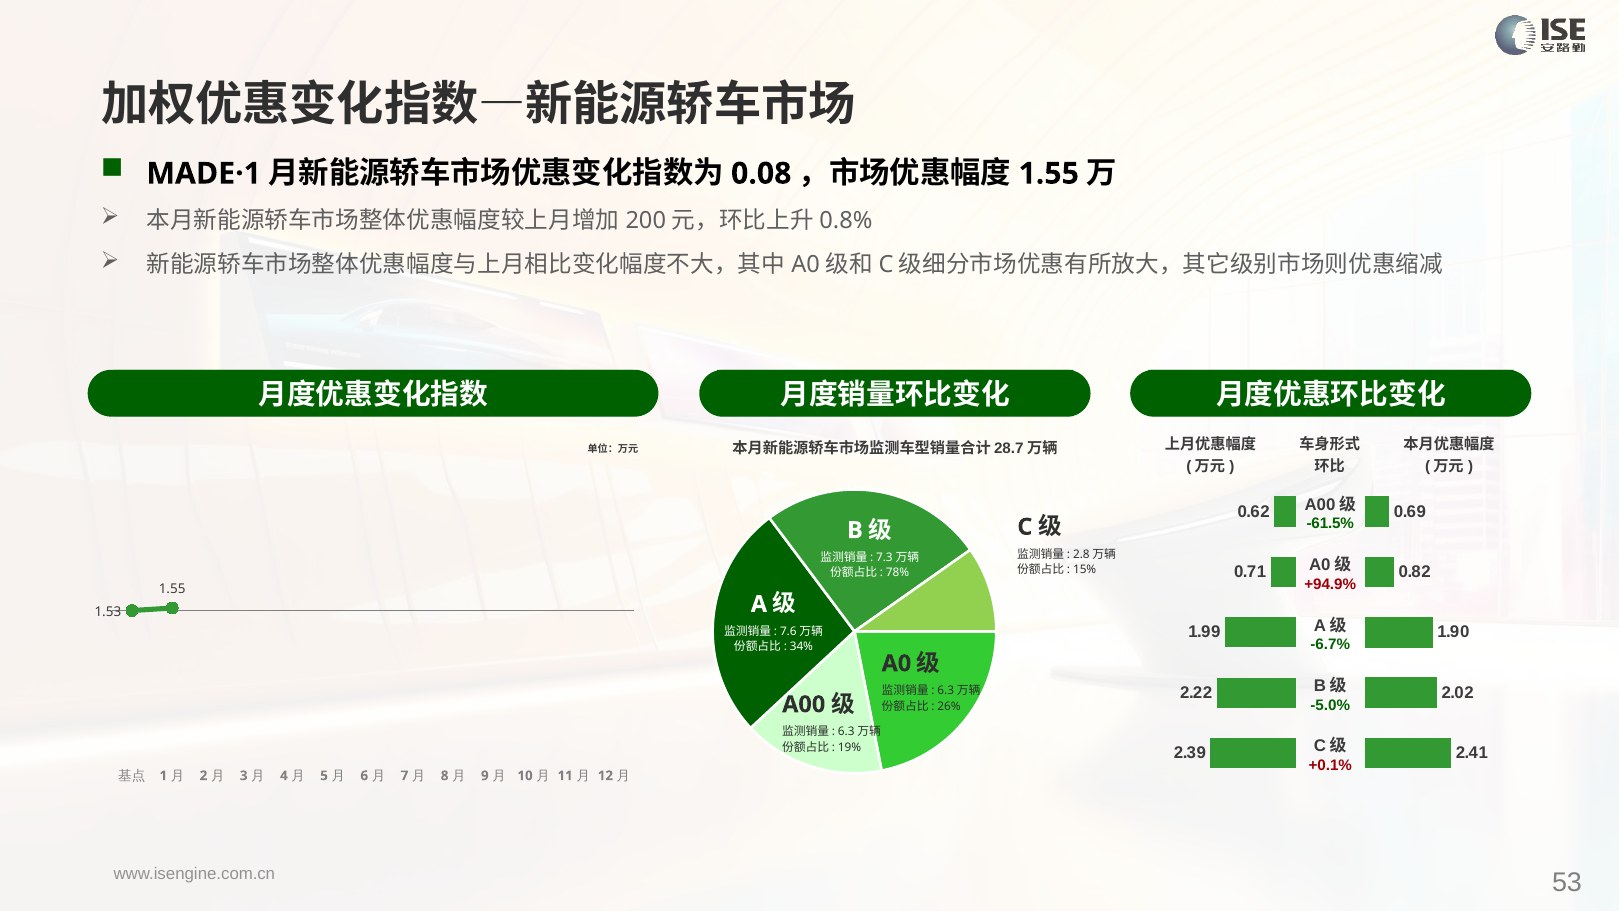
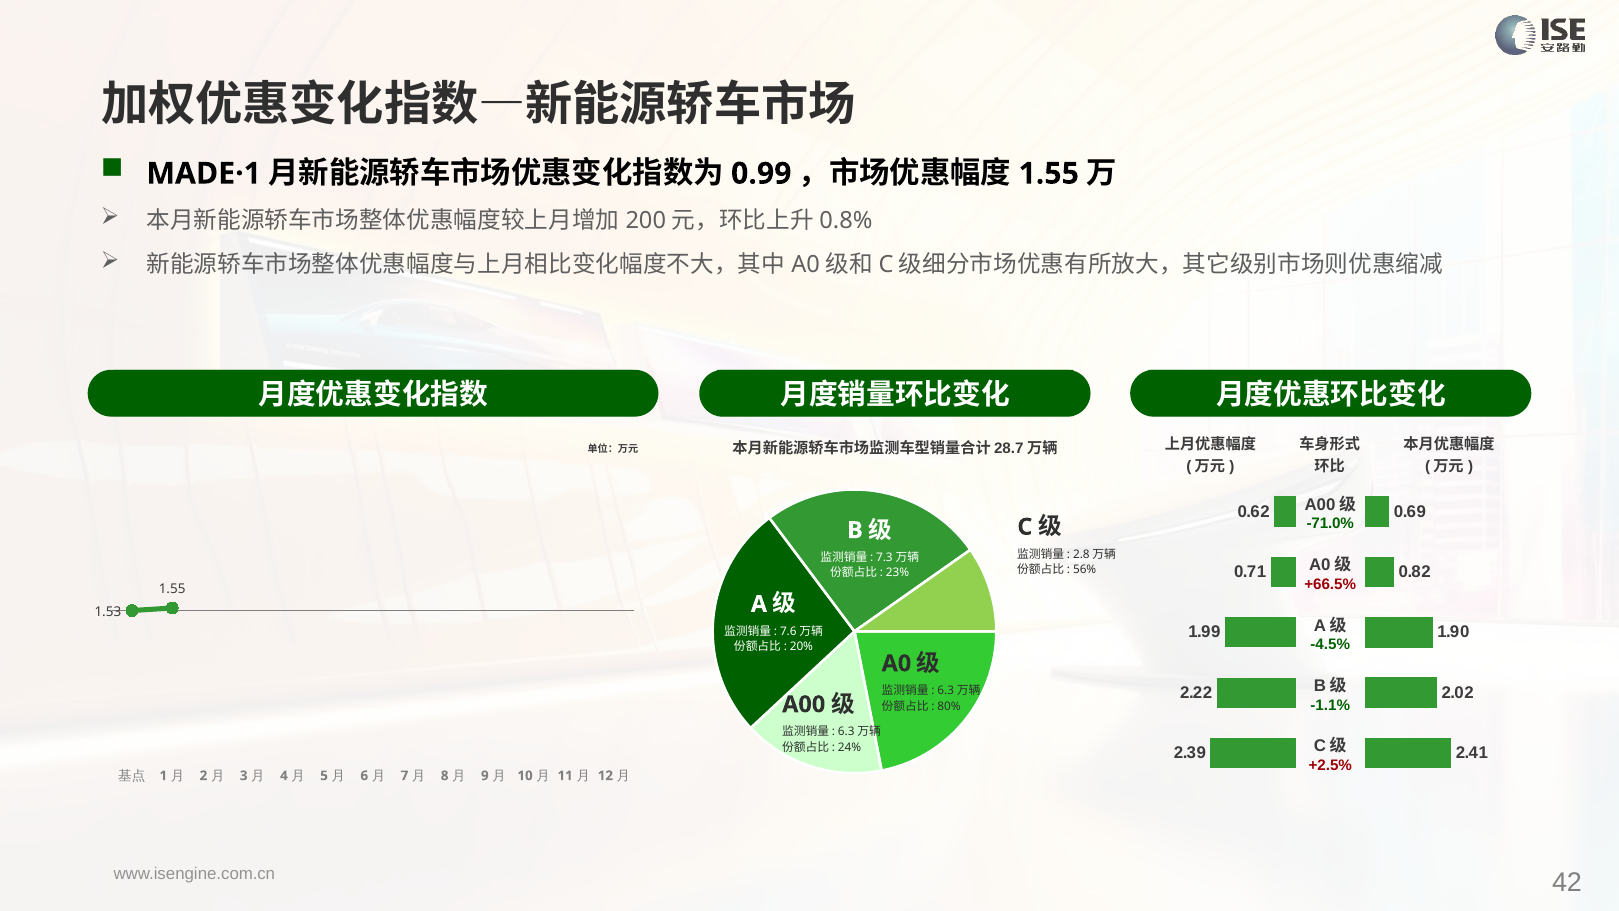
0.08: 0.08 -> 0.99
-61.5%: -61.5% -> -71.0%
15%: 15% -> 56%
78%: 78% -> 23%
+94.9%: +94.9% -> +66.5%
-6.7%: -6.7% -> -4.5%
34%: 34% -> 20%
-5.0%: -5.0% -> -1.1%
26%: 26% -> 80%
19%: 19% -> 24%
+0.1%: +0.1% -> +2.5%
53: 53 -> 42
